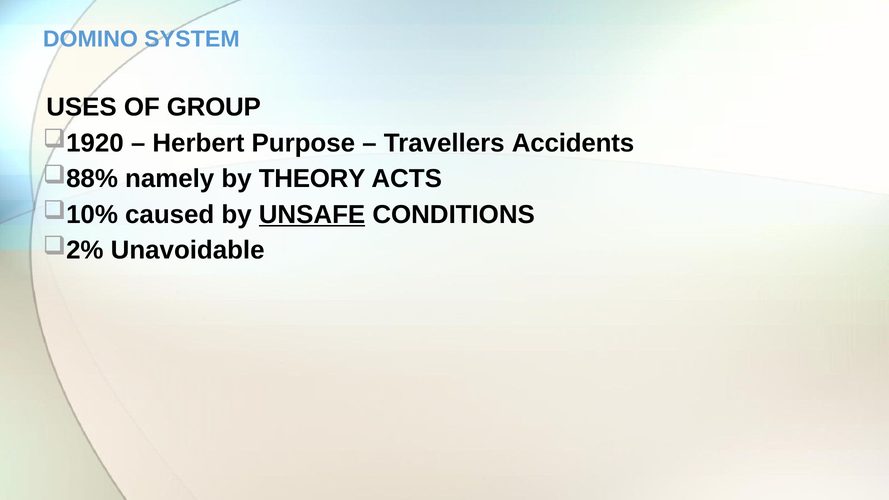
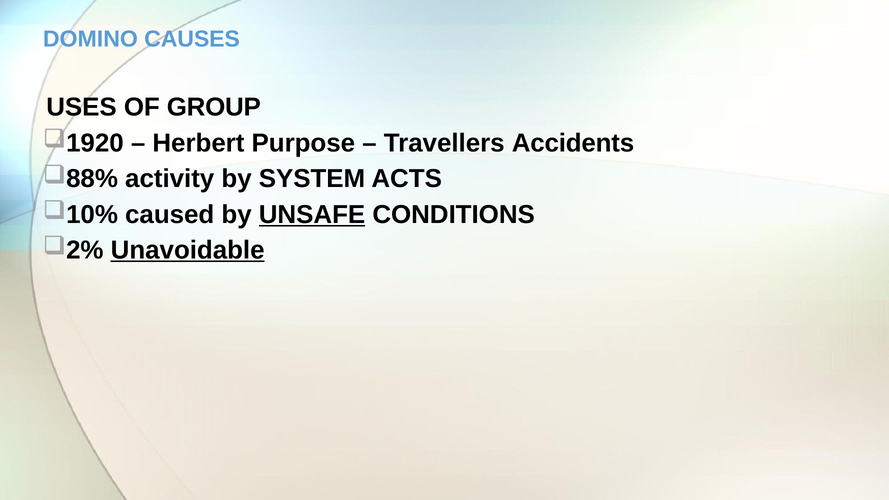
SYSTEM: SYSTEM -> CAUSES
namely: namely -> activity
THEORY: THEORY -> SYSTEM
Unavoidable underline: none -> present
